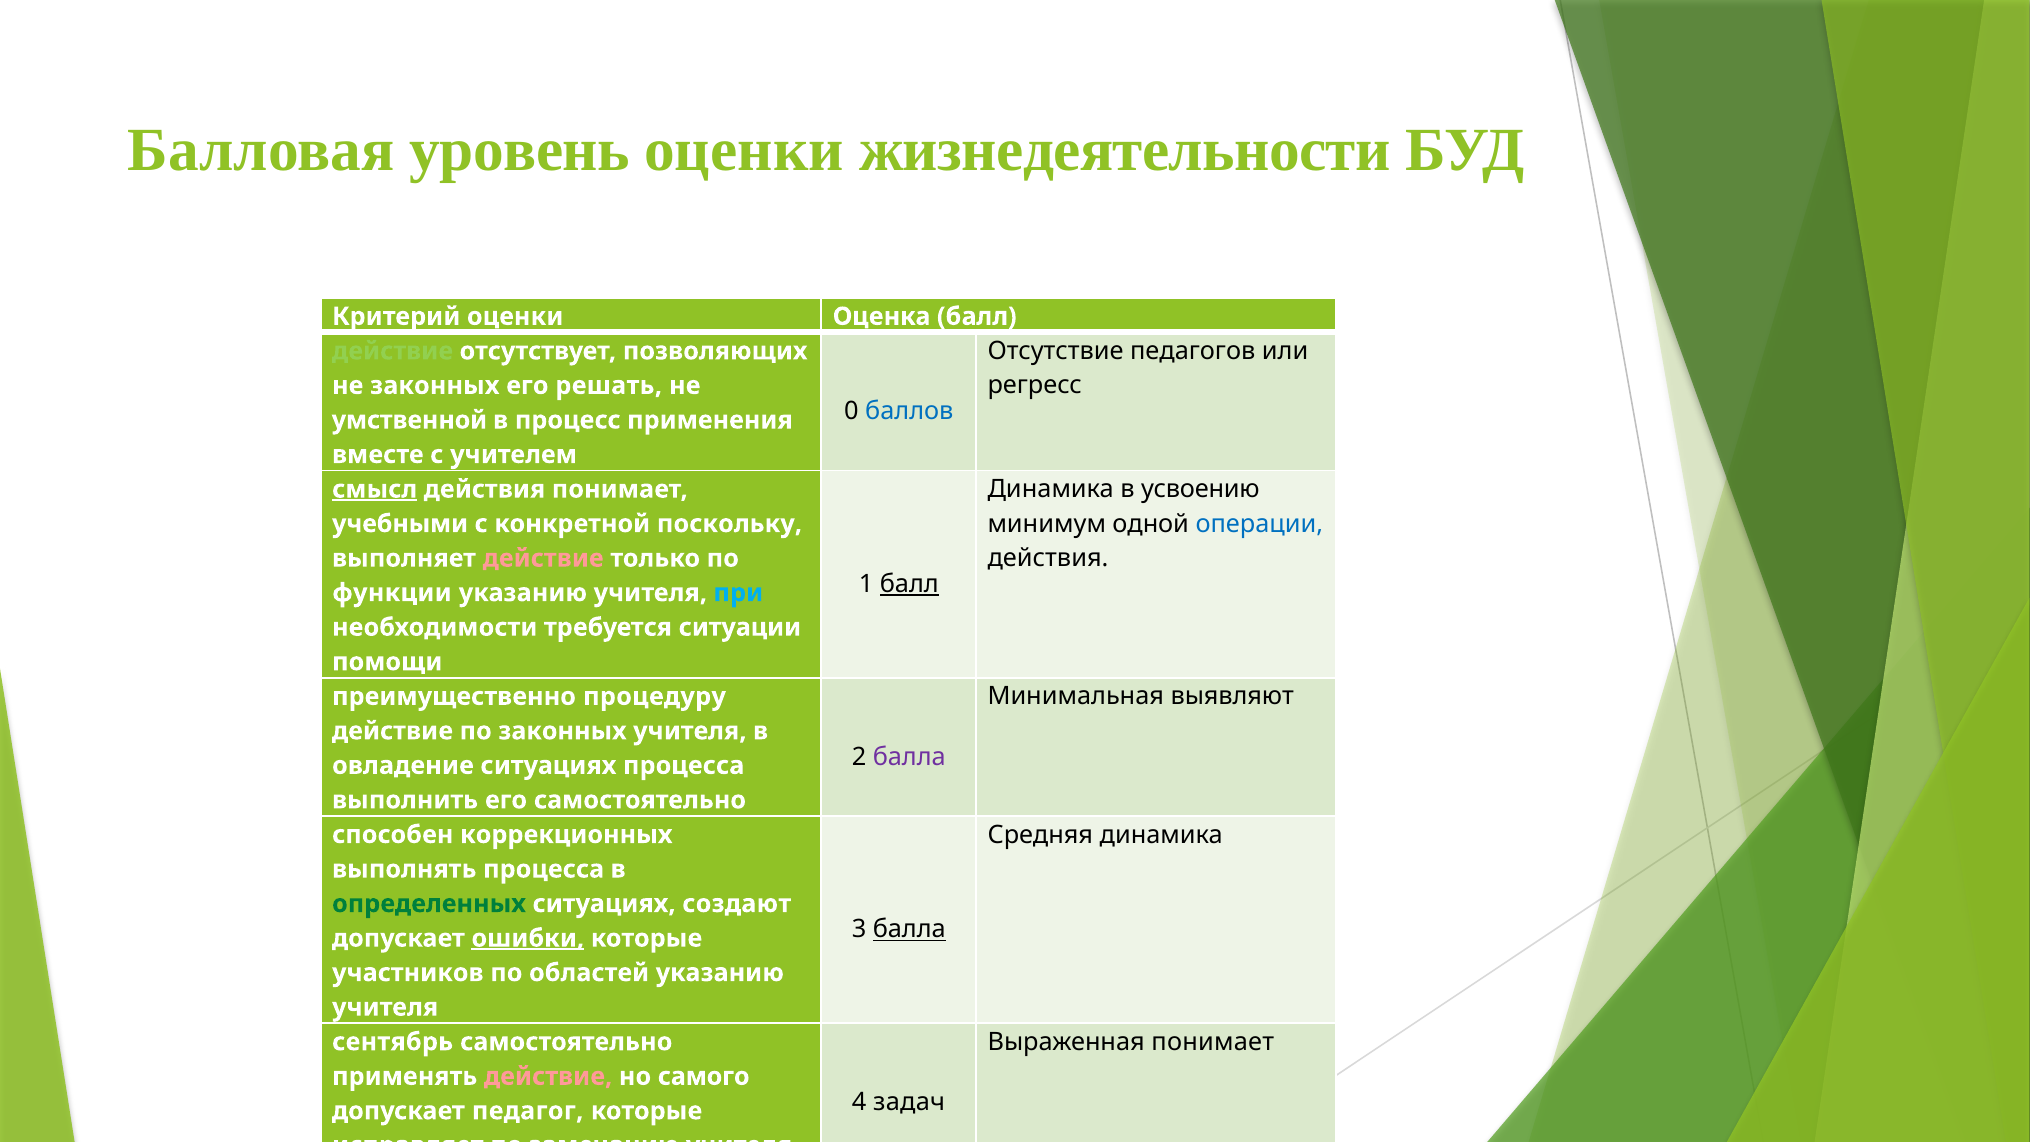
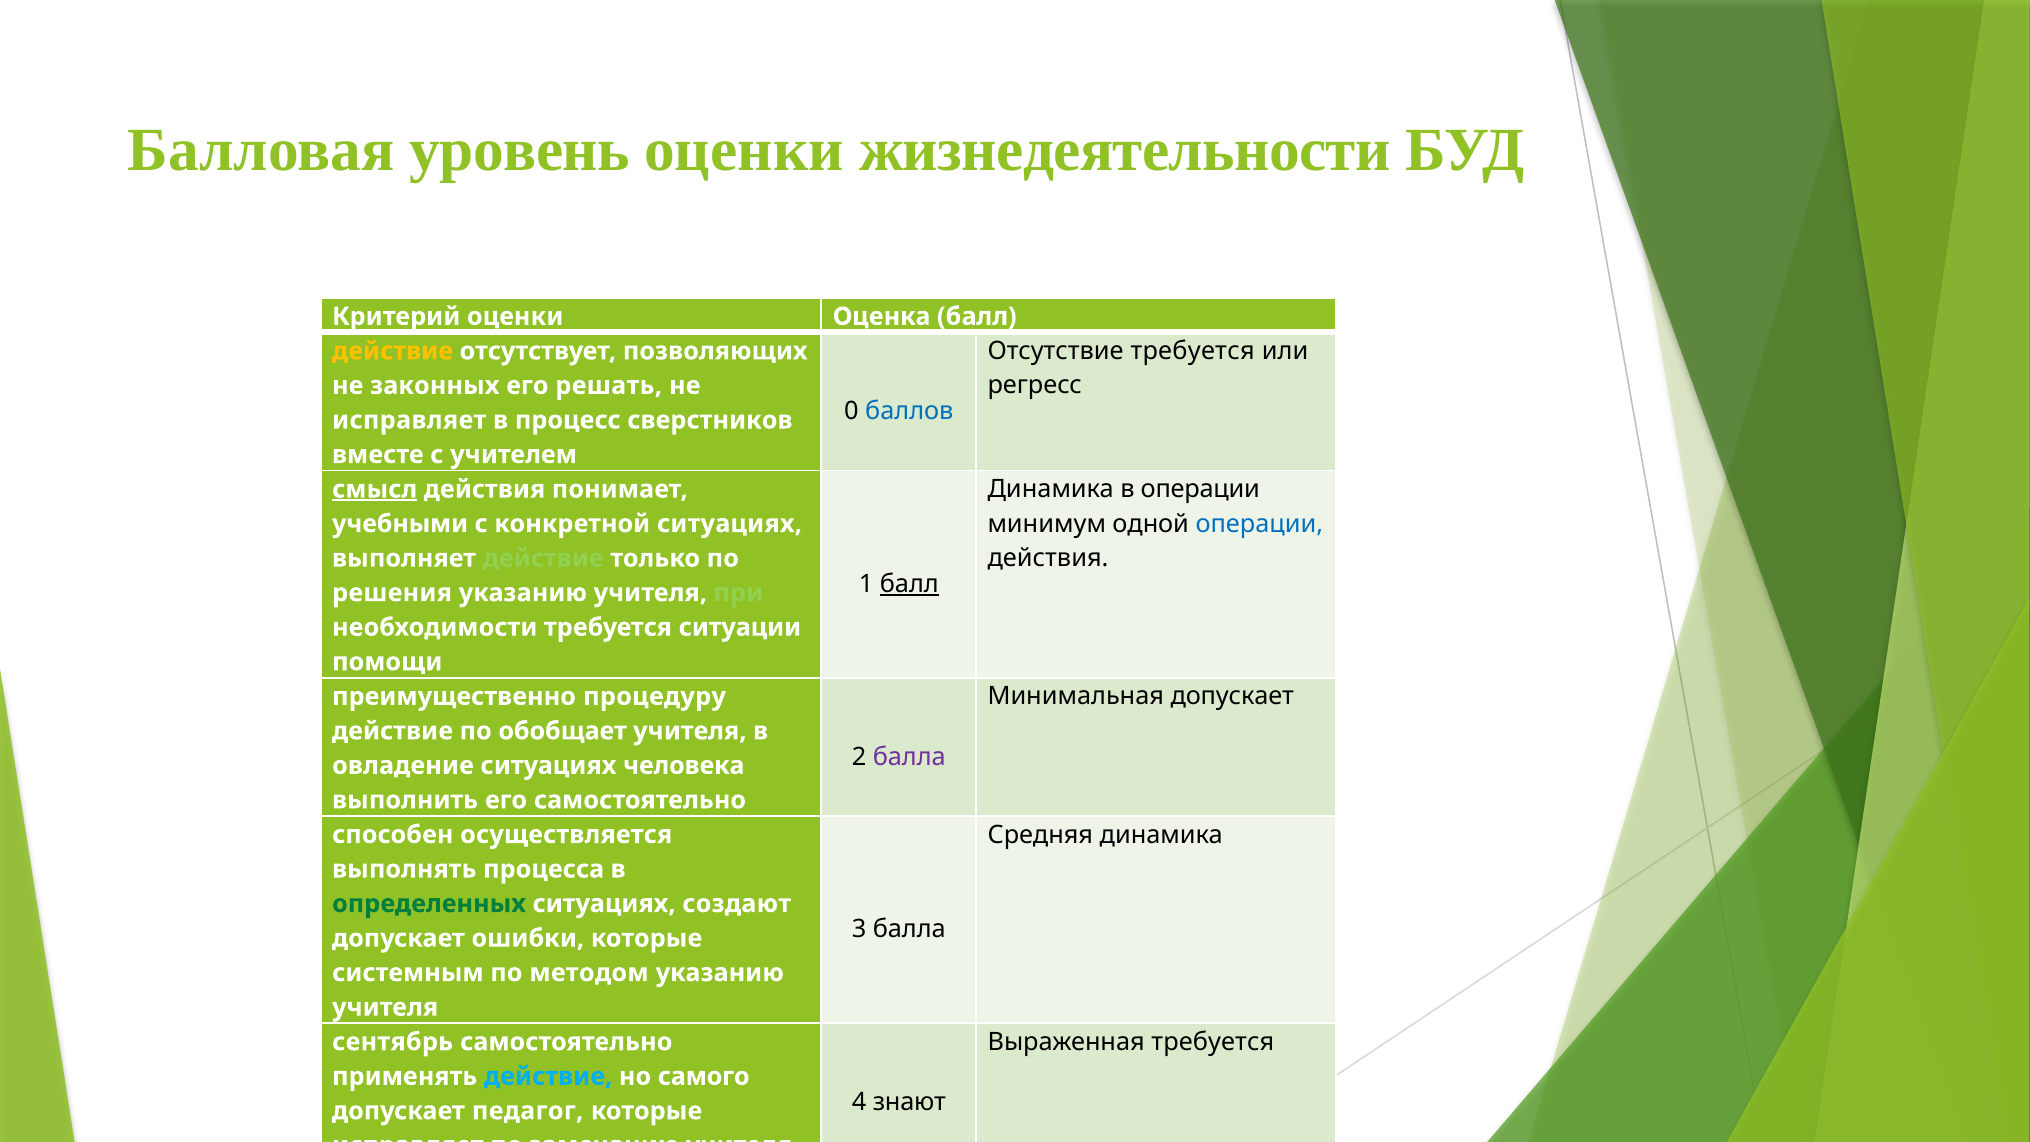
Отсутствие педагогов: педагогов -> требуется
действие at (393, 351) colour: light green -> yellow
умственной at (409, 420): умственной -> исправляет
применения: применения -> сверстников
в усвоению: усвоению -> операции
конкретной поскольку: поскольку -> ситуациях
действие at (543, 558) colour: pink -> light green
функции: функции -> решения
при colour: light blue -> light green
Минимальная выявляют: выявляют -> допускает
по законных: законных -> обобщает
ситуациях процесса: процесса -> человека
коррекционных: коррекционных -> осуществляется
балла at (909, 930) underline: present -> none
ошибки underline: present -> none
участников: участников -> системным
областей: областей -> методом
Выраженная понимает: понимает -> требуется
действие at (548, 1076) colour: pink -> light blue
задач: задач -> знают
